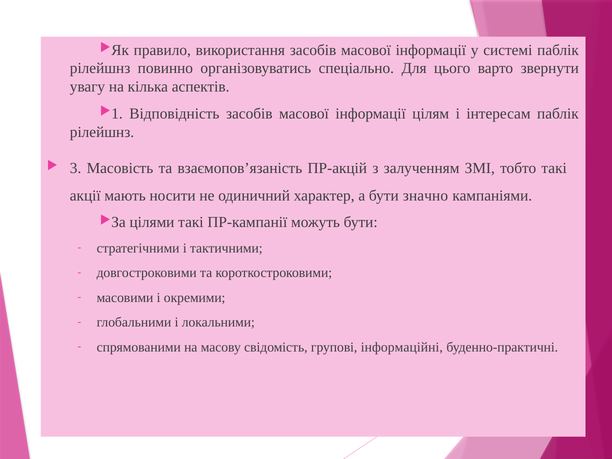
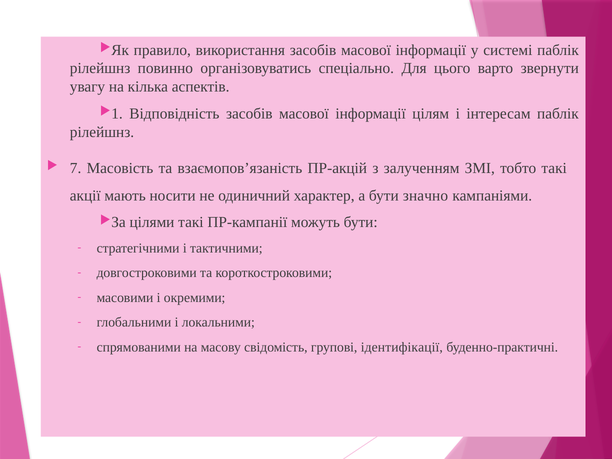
3: 3 -> 7
інформаційні: інформаційні -> ідентифікації
